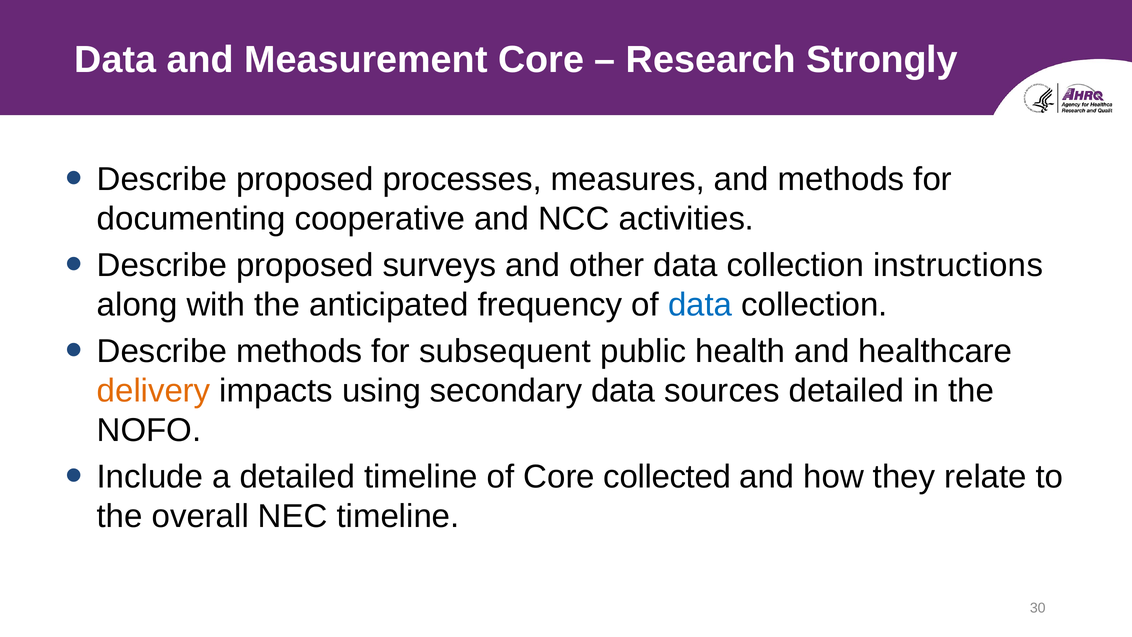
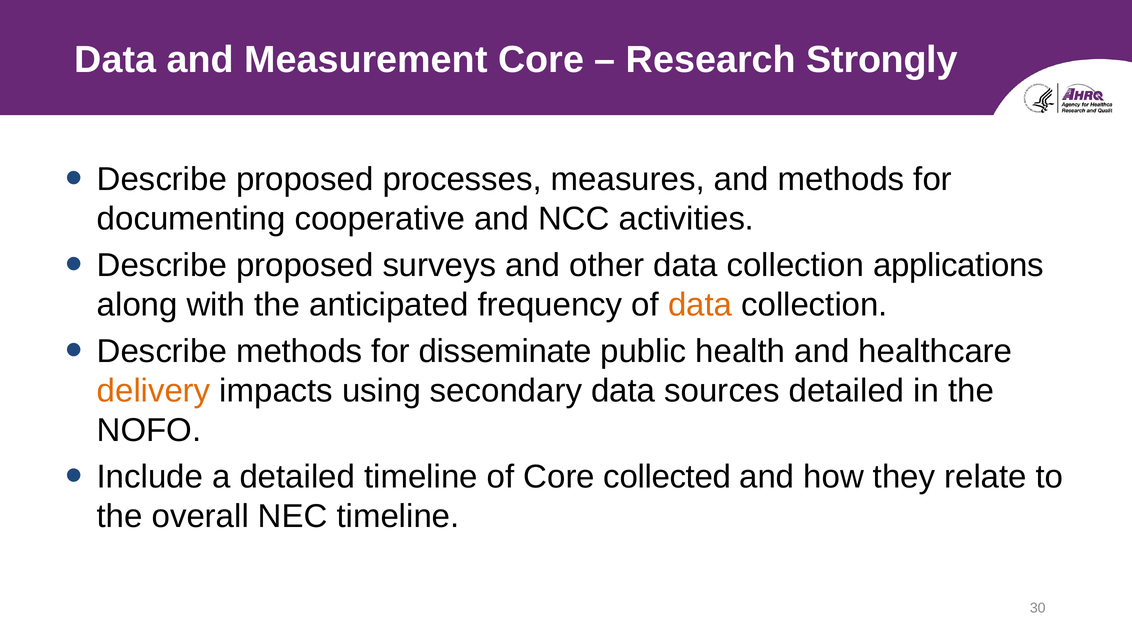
instructions: instructions -> applications
data at (700, 305) colour: blue -> orange
subsequent: subsequent -> disseminate
